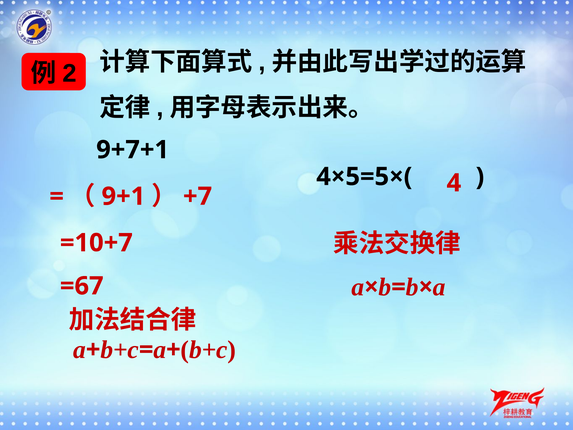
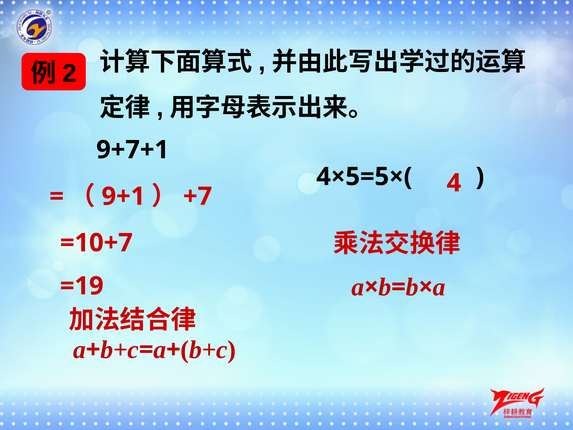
=67: =67 -> =19
